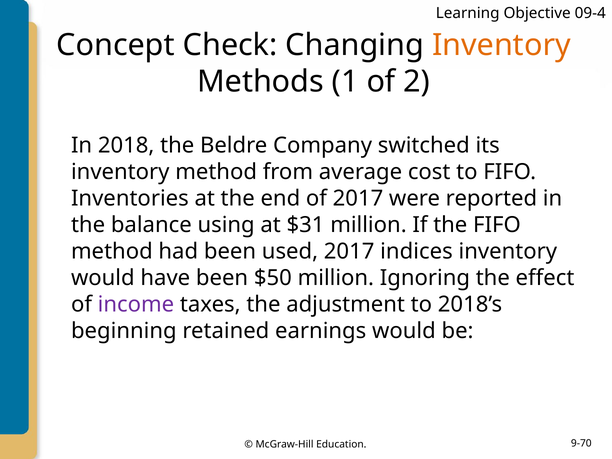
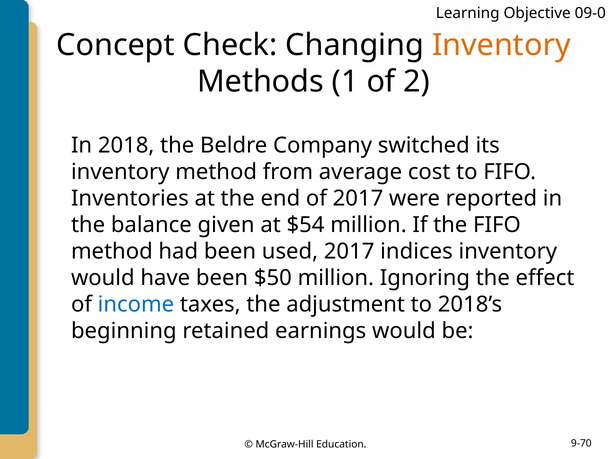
09-4: 09-4 -> 09-0
using: using -> given
$31: $31 -> $54
income colour: purple -> blue
